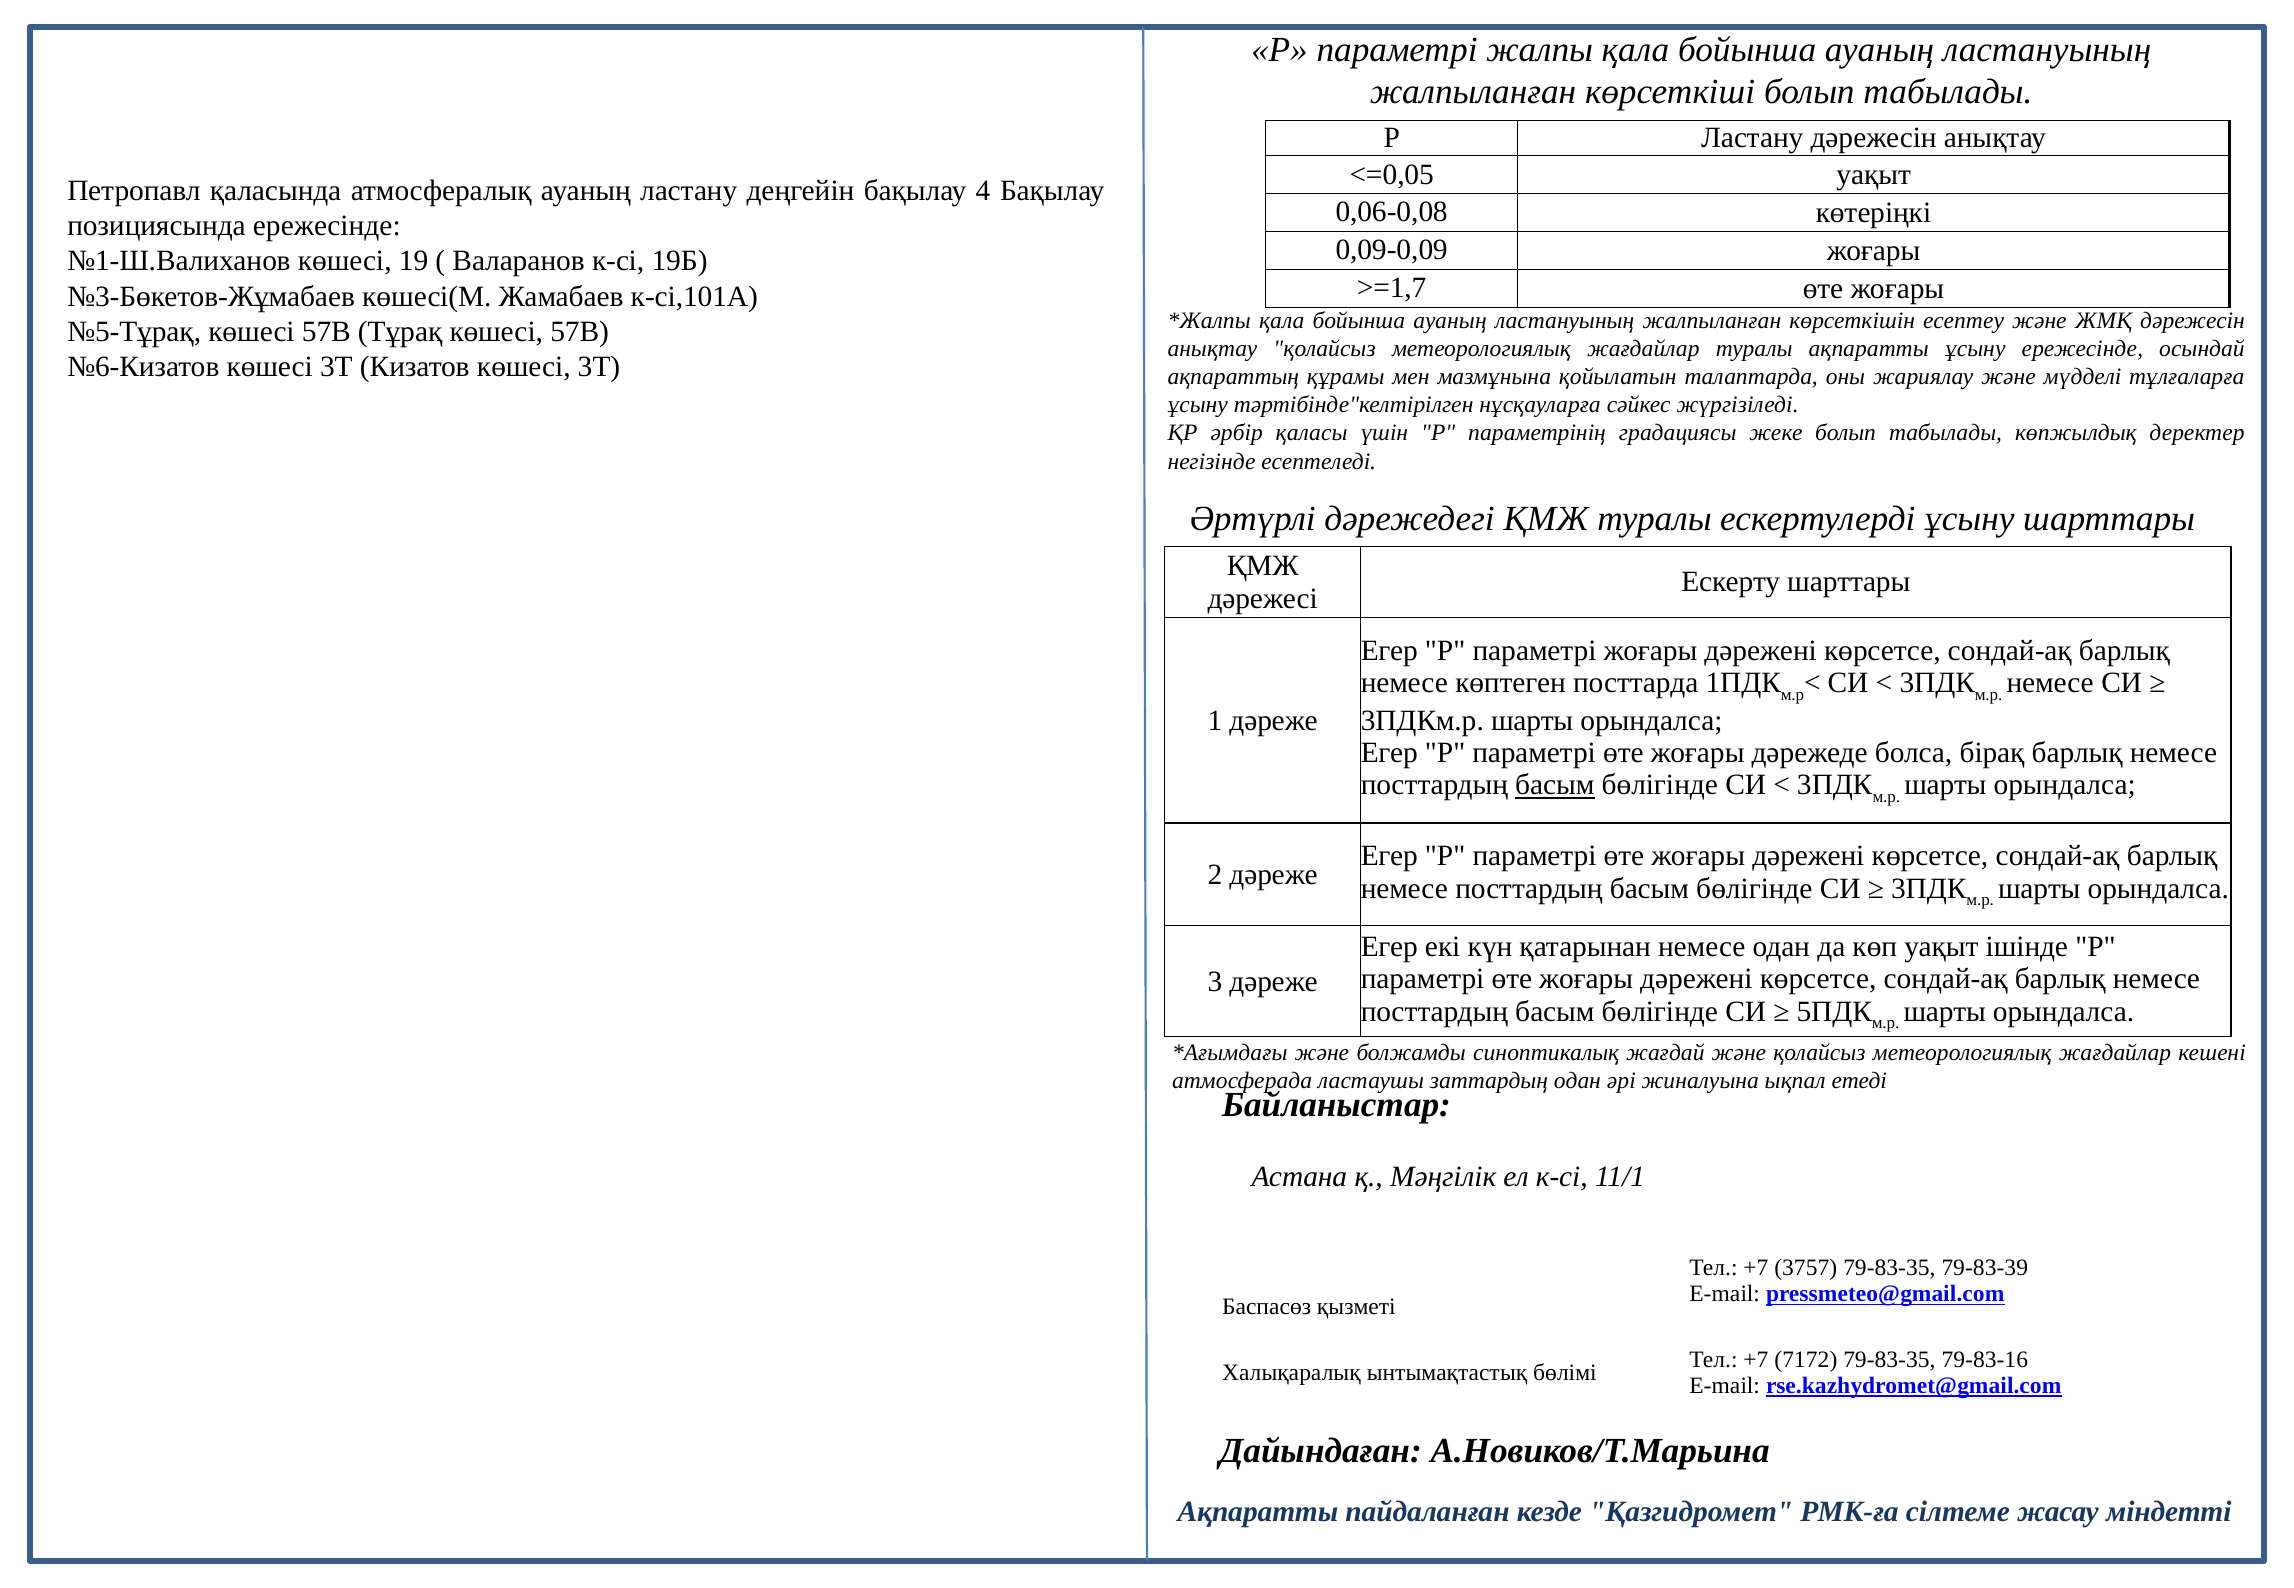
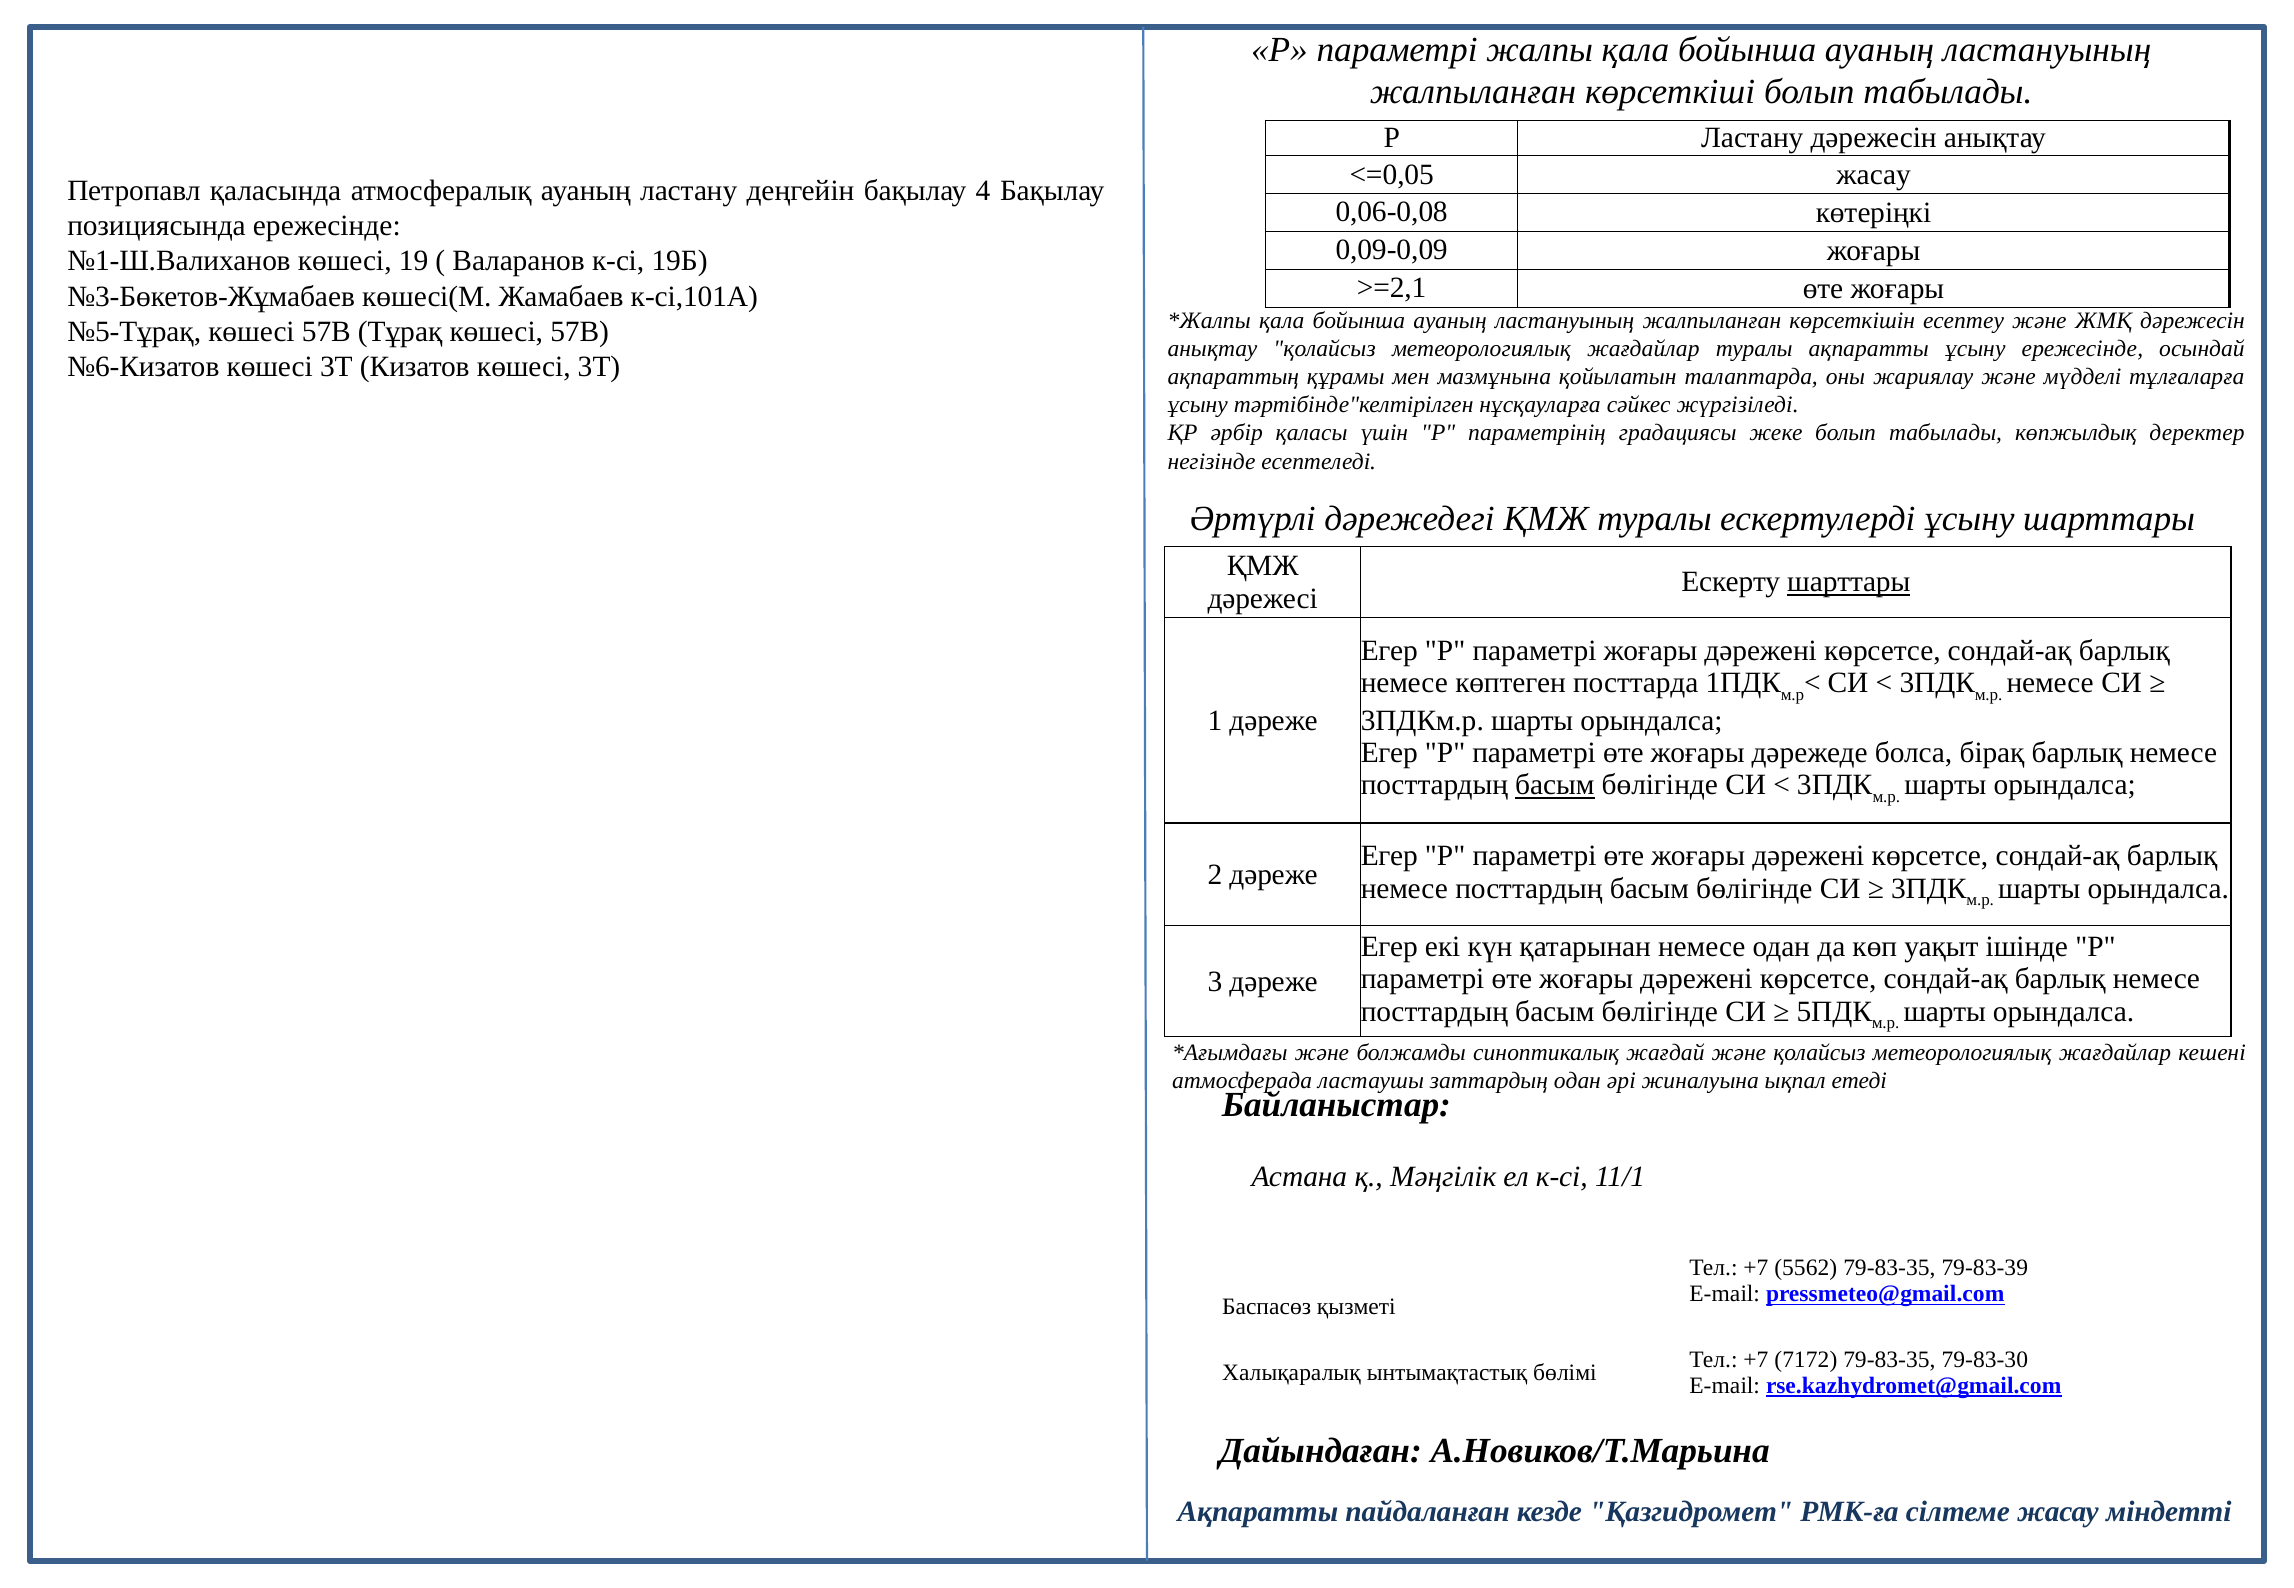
<=0,05 уақыт: уақыт -> жасау
>=1,7: >=1,7 -> >=2,1
шарттары at (1849, 582) underline: none -> present
3757: 3757 -> 5562
79-83-16: 79-83-16 -> 79-83-30
